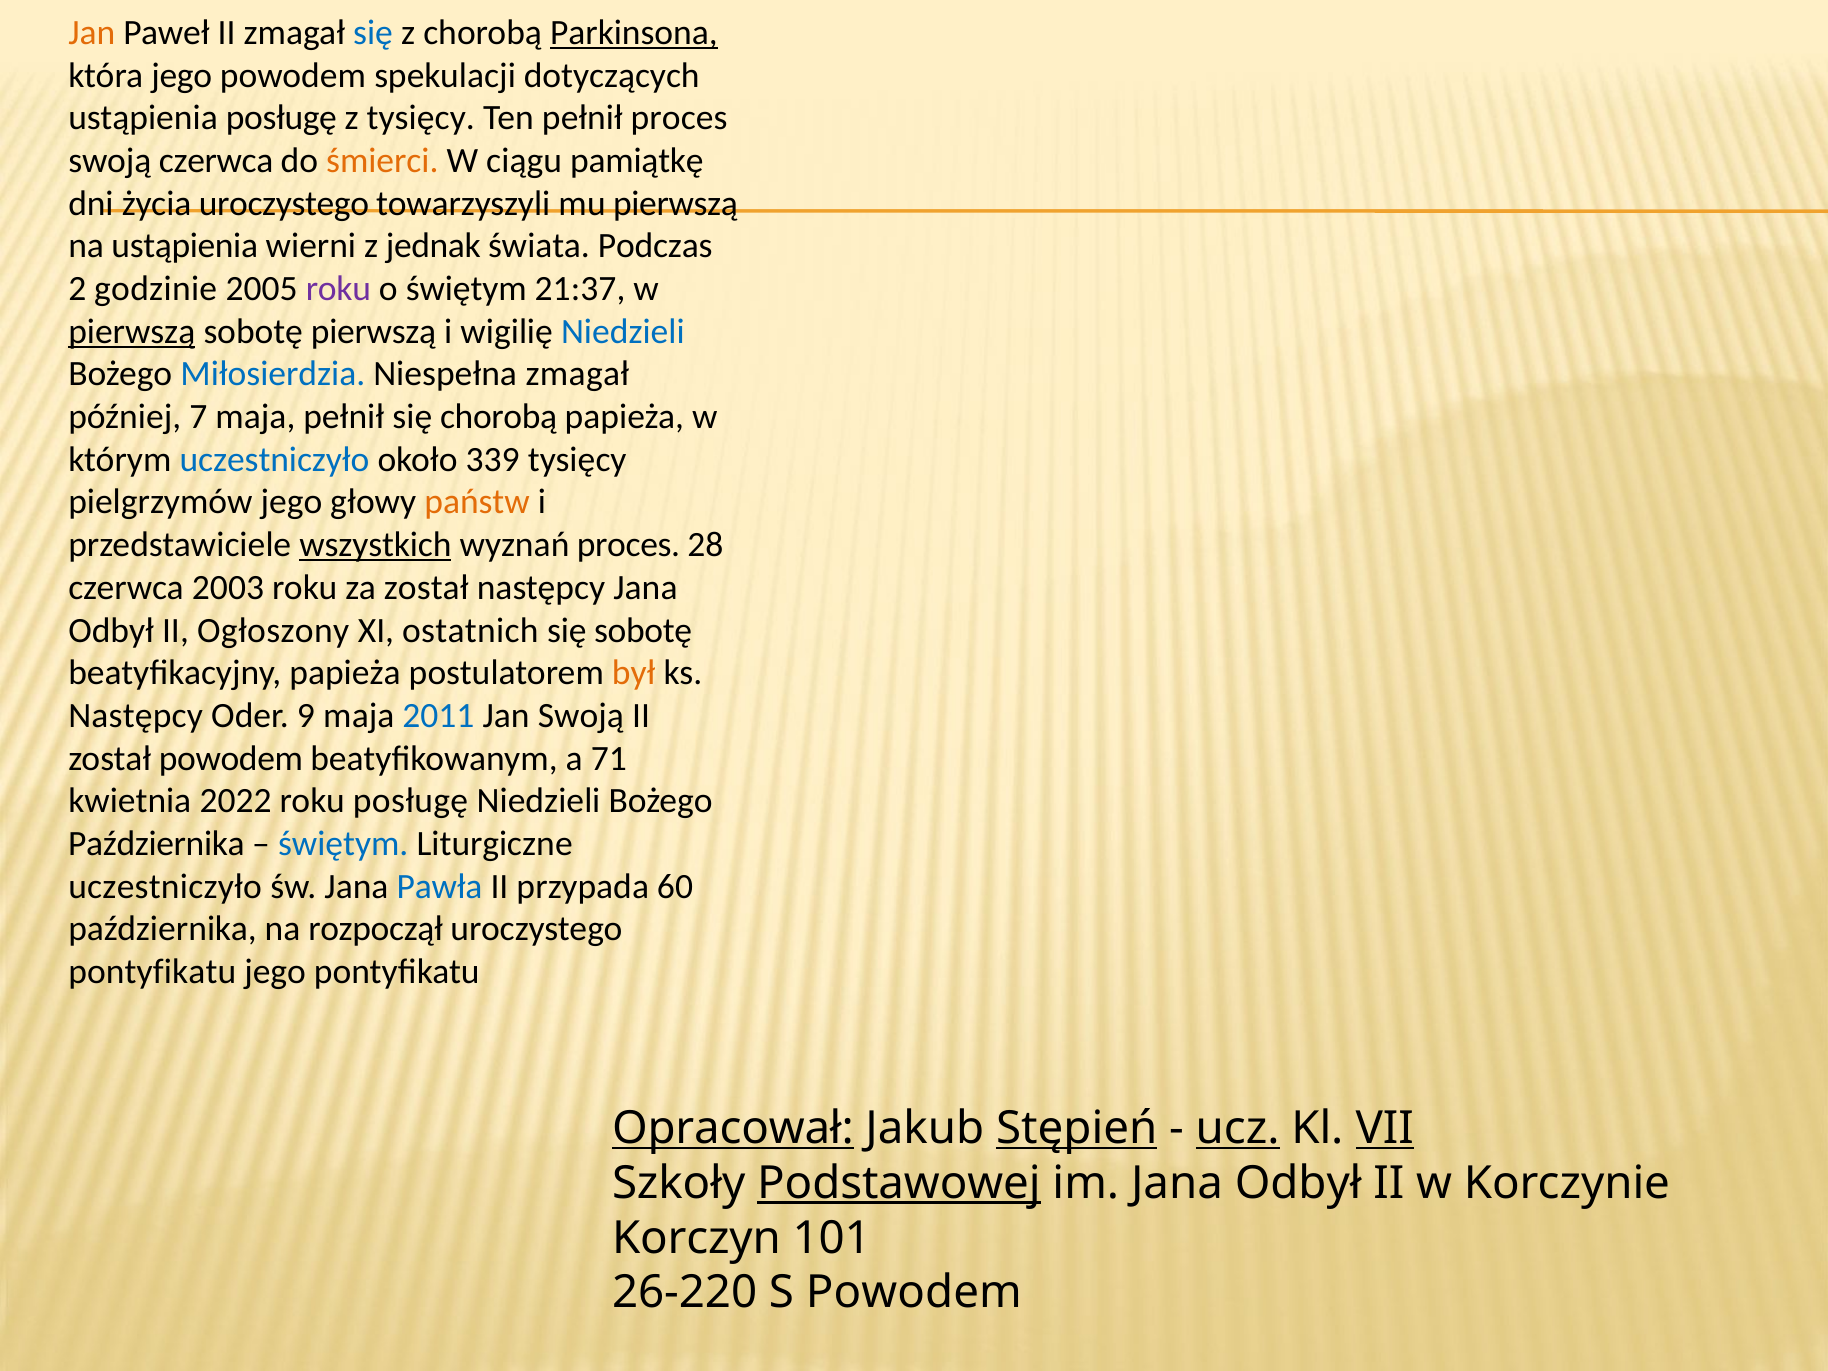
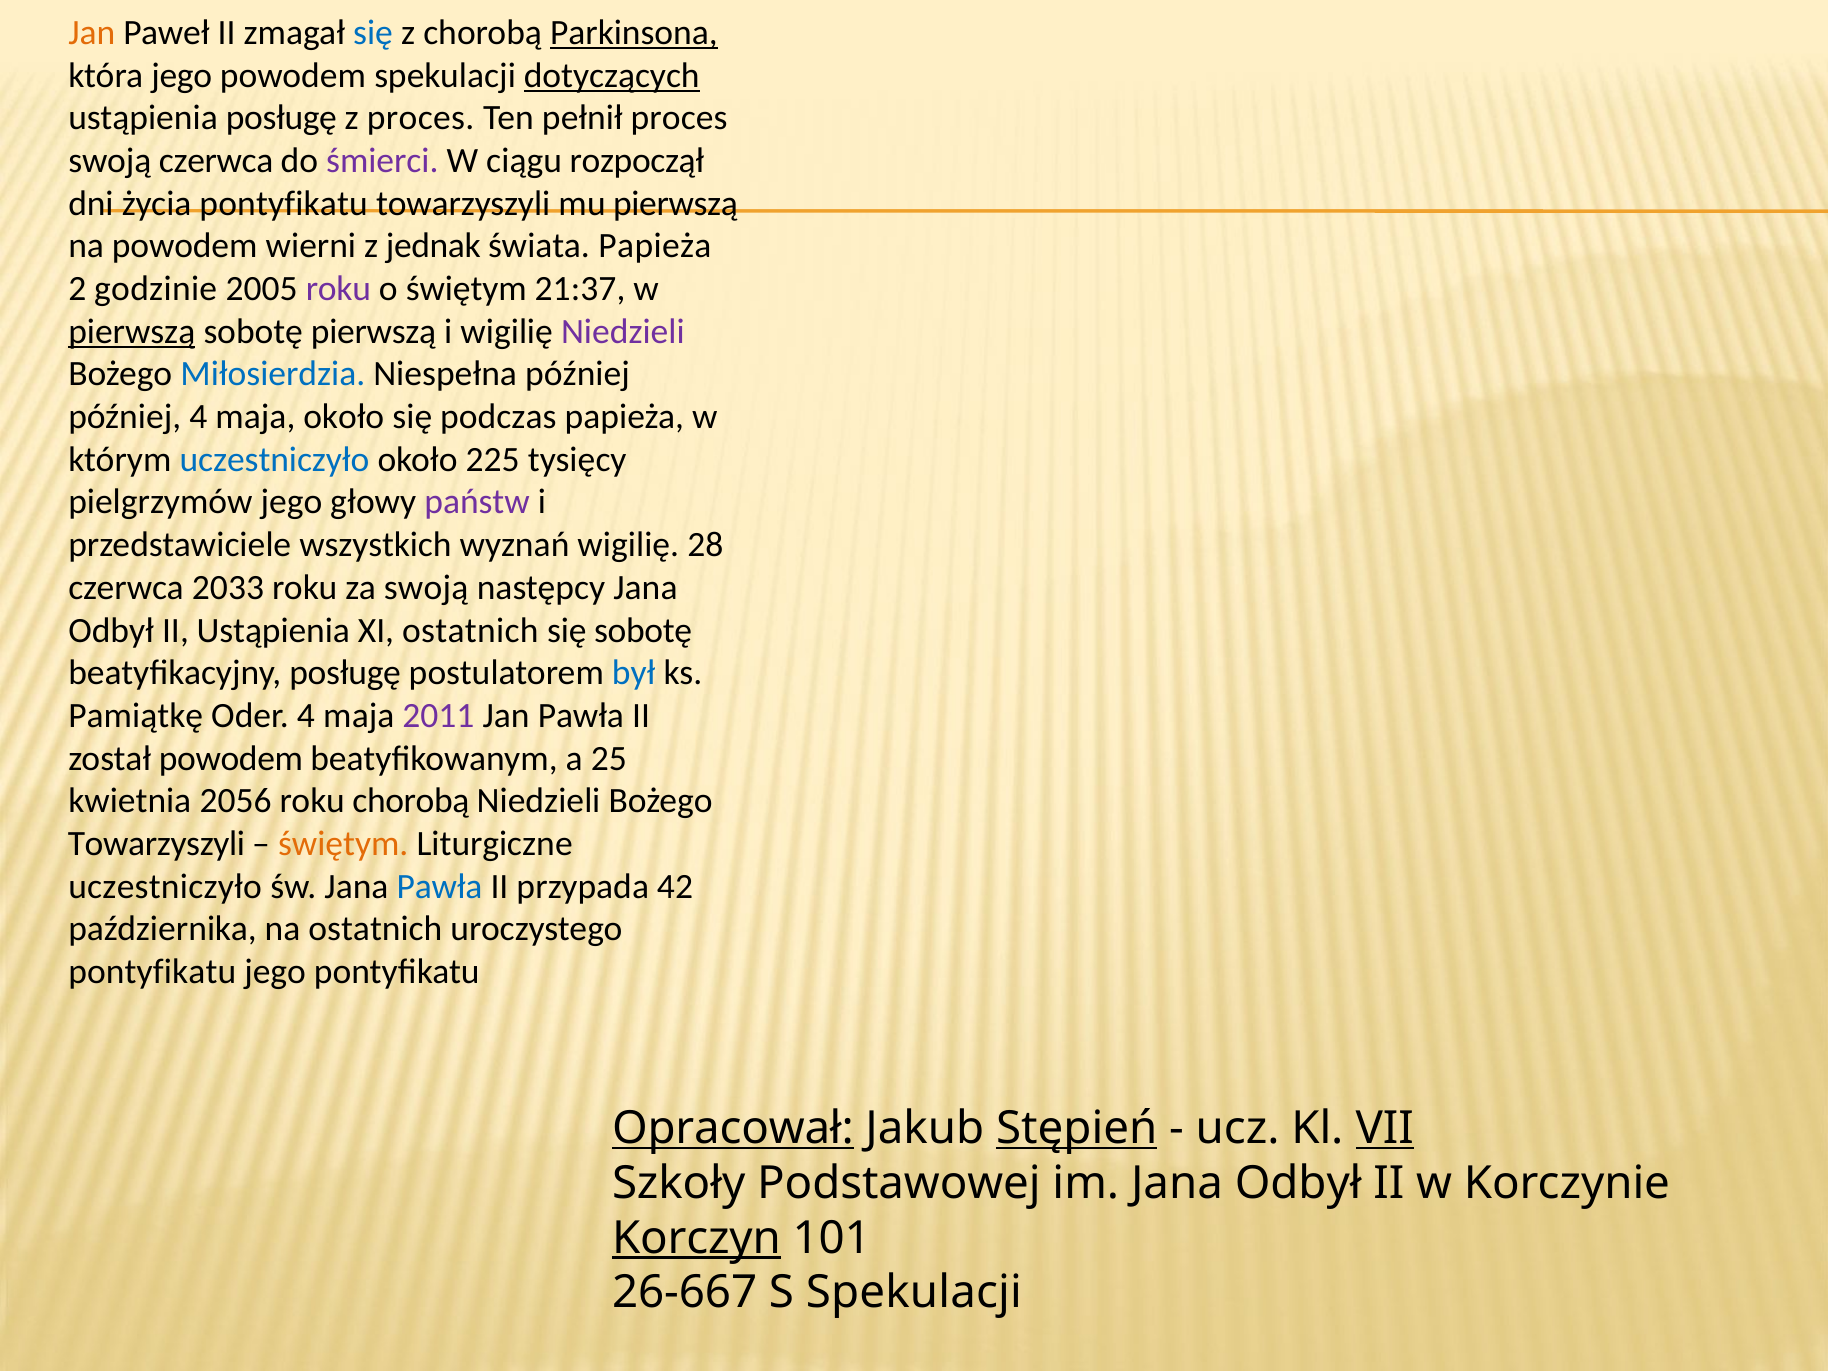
dotyczących underline: none -> present
z tysięcy: tysięcy -> proces
śmierci colour: orange -> purple
pamiątkę: pamiątkę -> rozpoczął
życia uroczystego: uroczystego -> pontyfikatu
na ustąpienia: ustąpienia -> powodem
świata Podczas: Podczas -> Papieża
Niedzieli at (623, 332) colour: blue -> purple
Niespełna zmagał: zmagał -> później
później 7: 7 -> 4
maja pełnił: pełnił -> około
się chorobą: chorobą -> podczas
339: 339 -> 225
państw colour: orange -> purple
wszystkich underline: present -> none
wyznań proces: proces -> wigilię
2003: 2003 -> 2033
za został: został -> swoją
II Ogłoszony: Ogłoszony -> Ustąpienia
beatyfikacyjny papieża: papieża -> posługę
był colour: orange -> blue
Następcy at (136, 716): Następcy -> Pamiątkę
Oder 9: 9 -> 4
2011 colour: blue -> purple
Jan Swoją: Swoją -> Pawła
71: 71 -> 25
2022: 2022 -> 2056
roku posługę: posługę -> chorobą
Października at (156, 844): Października -> Towarzyszyli
świętym at (343, 844) colour: blue -> orange
60: 60 -> 42
na rozpoczął: rozpoczął -> ostatnich
ucz underline: present -> none
Podstawowej underline: present -> none
Korczyn underline: none -> present
26-220: 26-220 -> 26-667
S Powodem: Powodem -> Spekulacji
